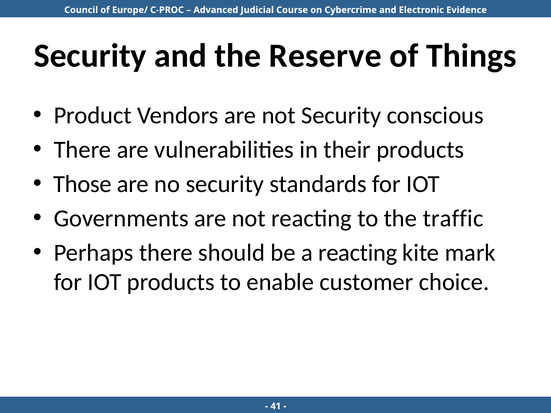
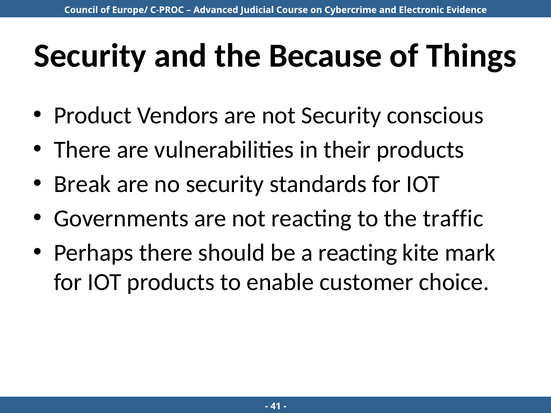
Reserve: Reserve -> Because
Those: Those -> Break
